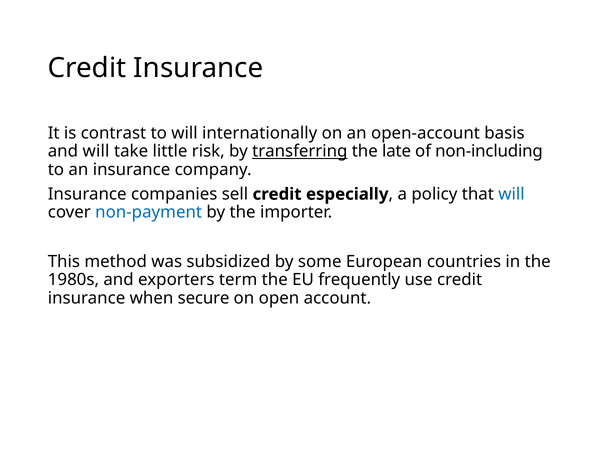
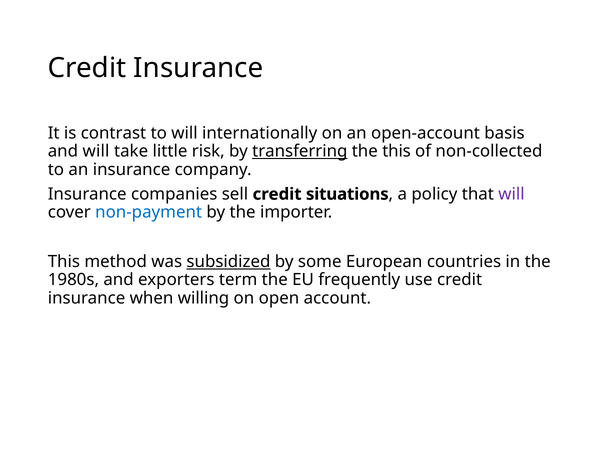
the late: late -> this
non-including: non-including -> non-collected
especially: especially -> situations
will at (511, 194) colour: blue -> purple
subsidized underline: none -> present
secure: secure -> willing
